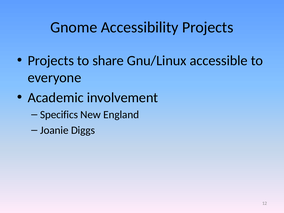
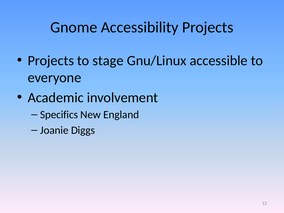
share: share -> stage
